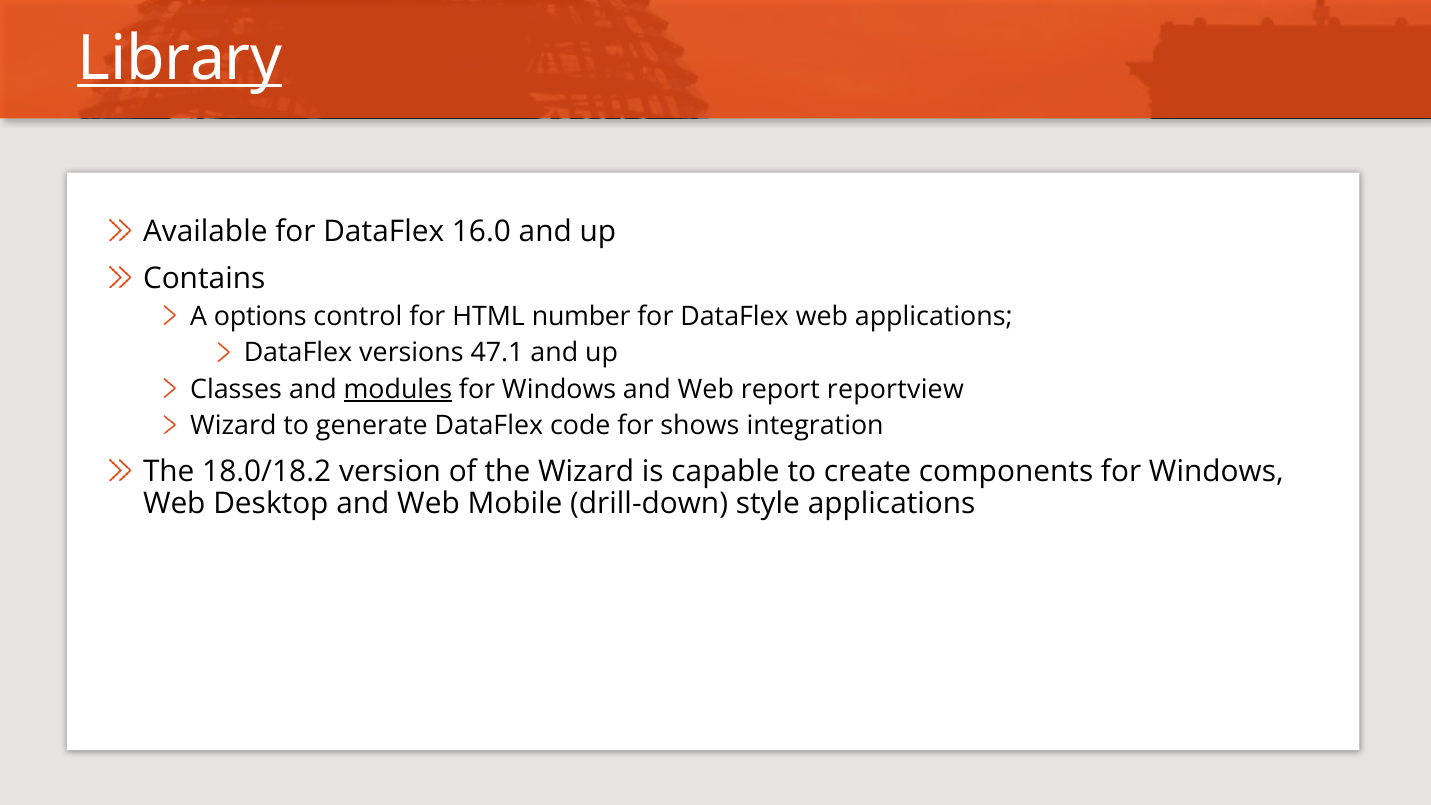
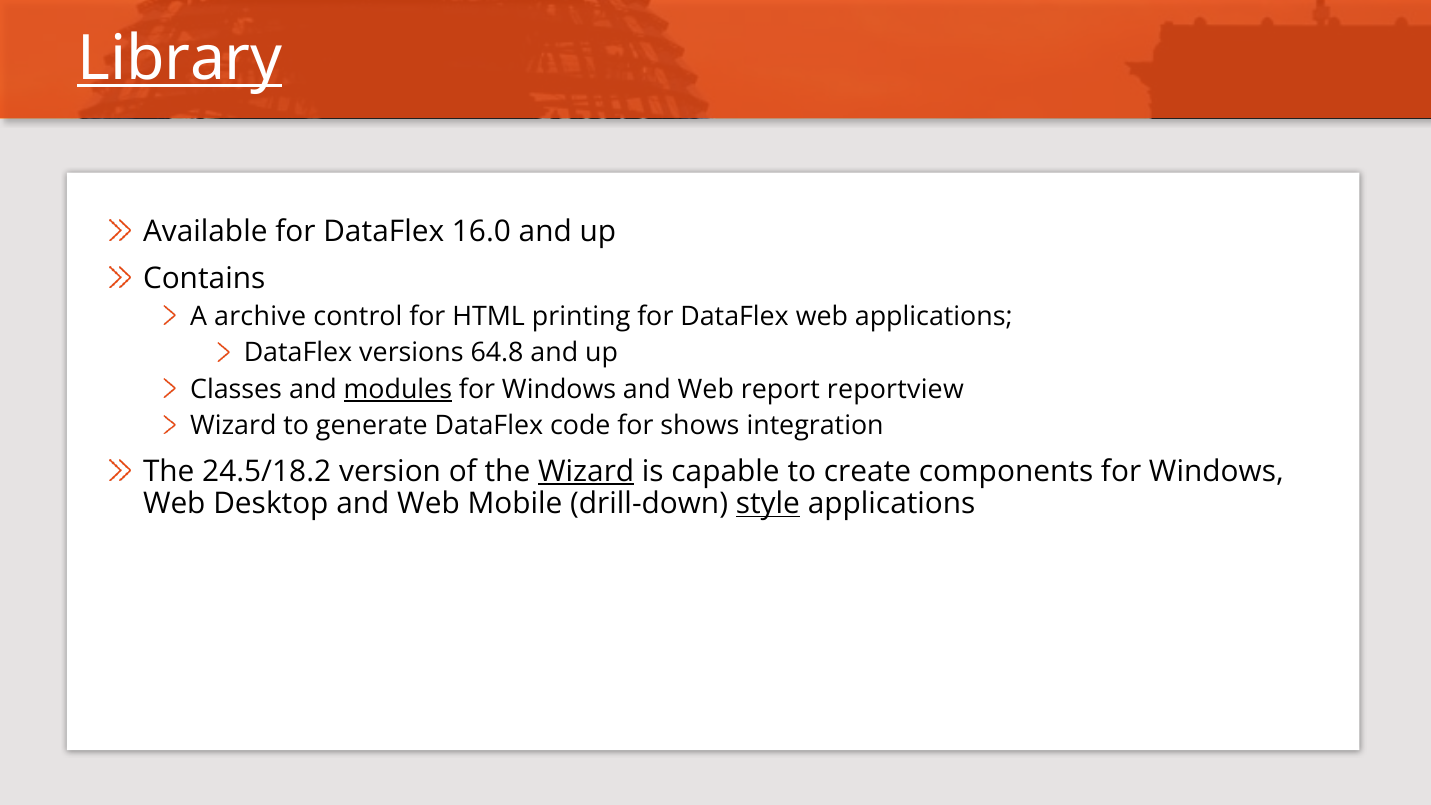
options: options -> archive
number: number -> printing
47.1: 47.1 -> 64.8
18.0/18.2: 18.0/18.2 -> 24.5/18.2
Wizard at (586, 471) underline: none -> present
style underline: none -> present
